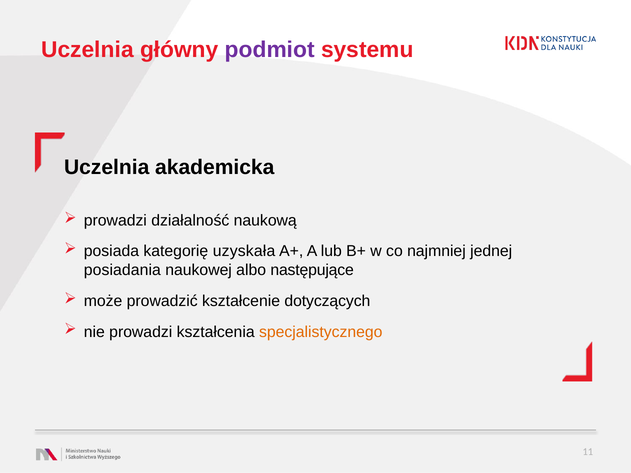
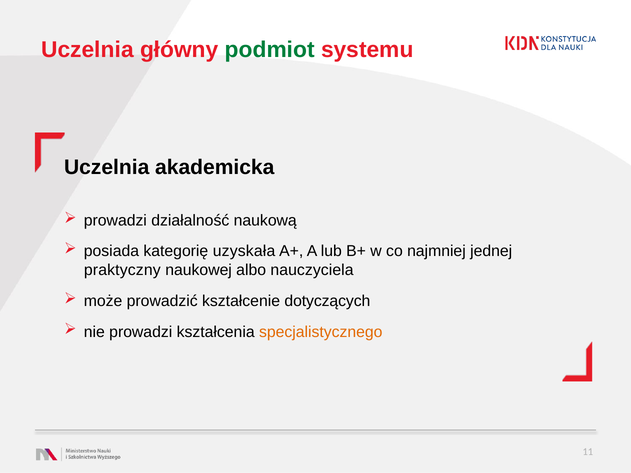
podmiot colour: purple -> green
posiadania: posiadania -> praktyczny
następujące: następujące -> nauczyciela
